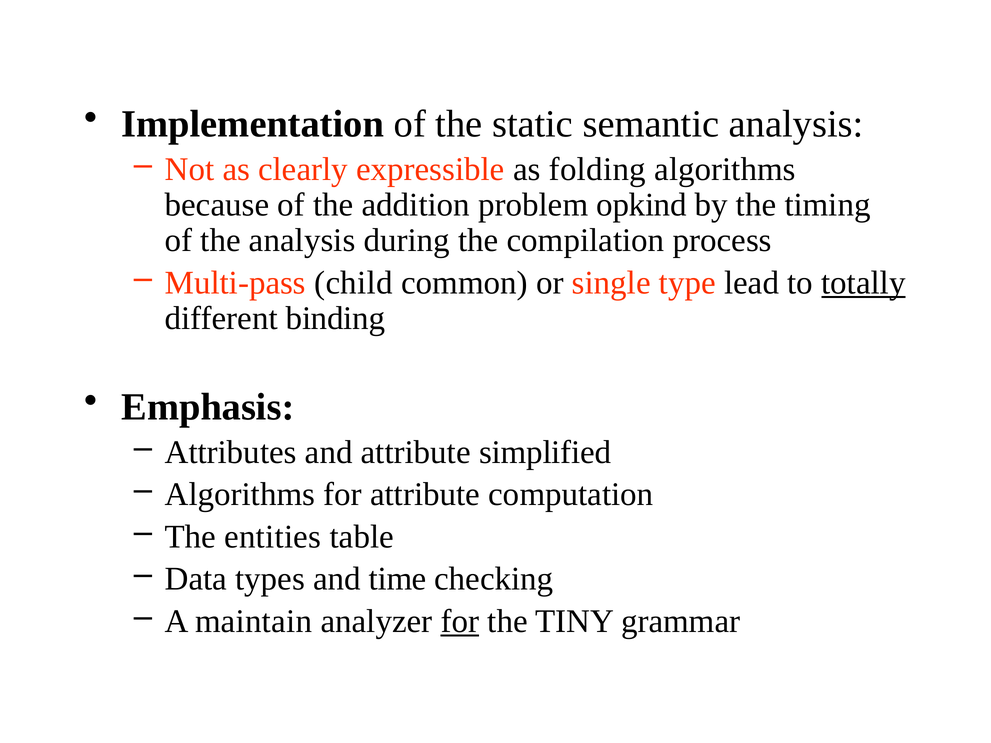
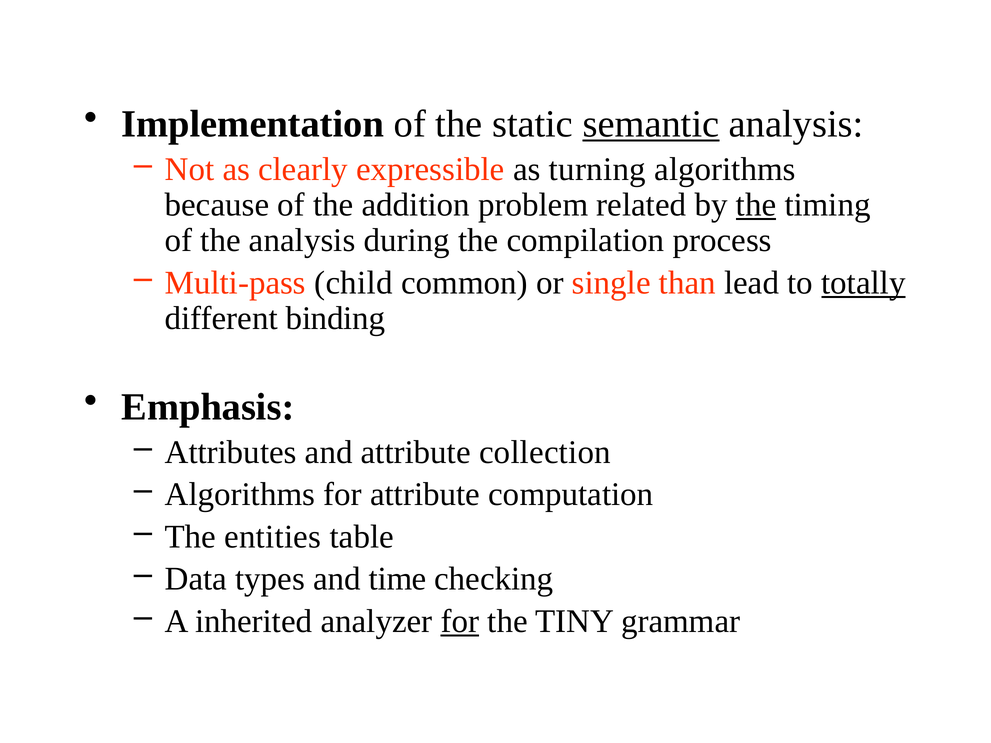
semantic underline: none -> present
folding: folding -> turning
opkind: opkind -> related
the at (756, 205) underline: none -> present
type: type -> than
simplified: simplified -> collection
maintain: maintain -> inherited
